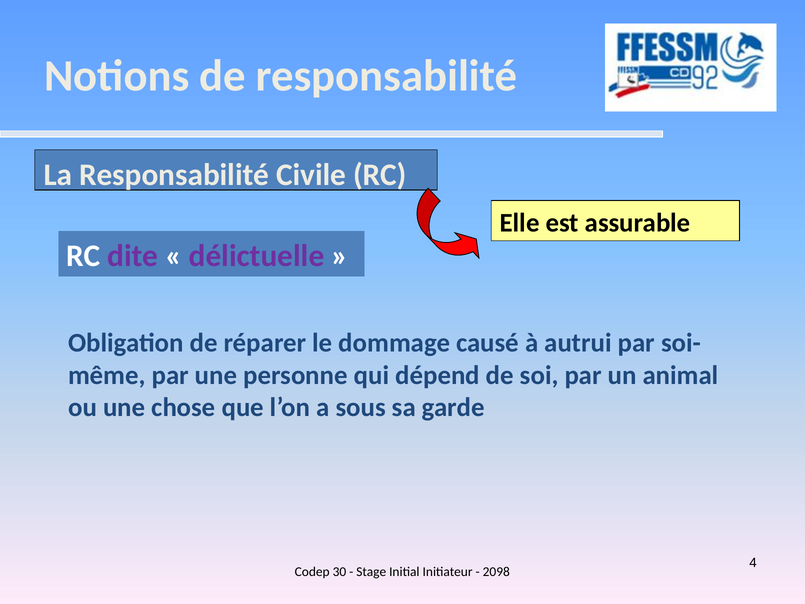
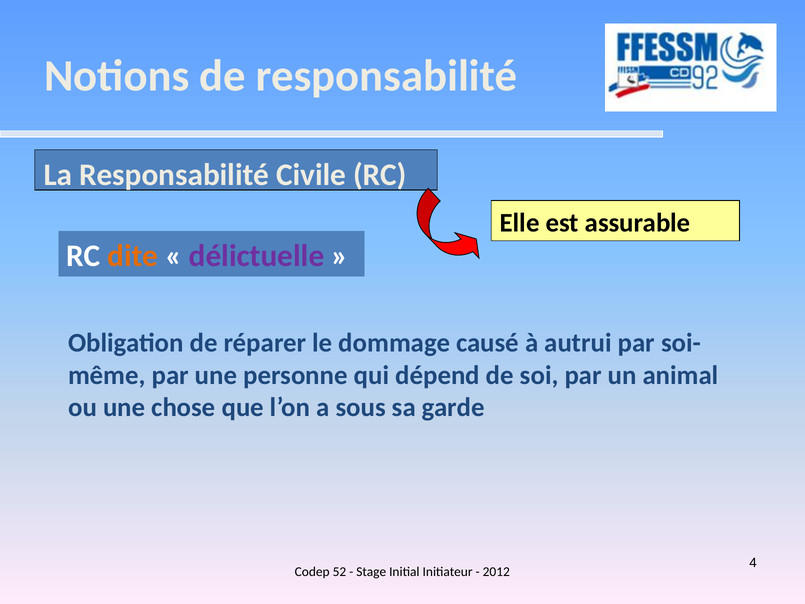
dite colour: purple -> orange
30: 30 -> 52
2098: 2098 -> 2012
